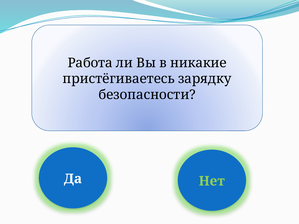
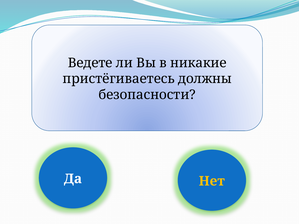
Работа: Работа -> Ведете
зарядку: зарядку -> должны
Нет colour: light green -> yellow
